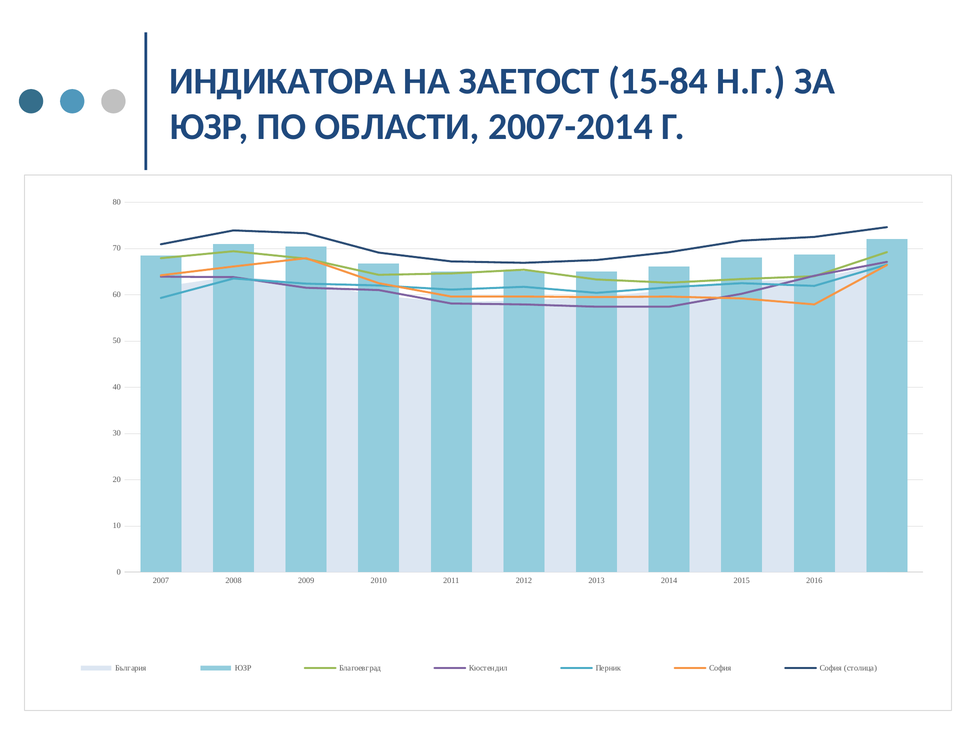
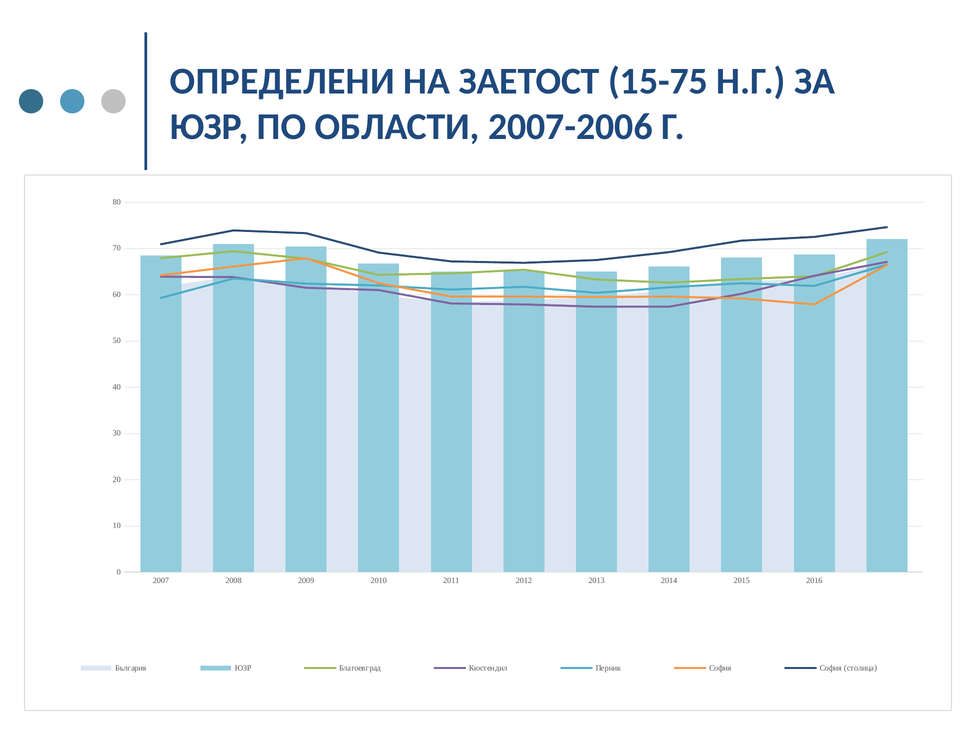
ИНДИКАТОРА: ИНДИКАТОРА -> ОПРЕДЕЛЕНИ
15-84: 15-84 -> 15-75
2007-2014: 2007-2014 -> 2007-2006
